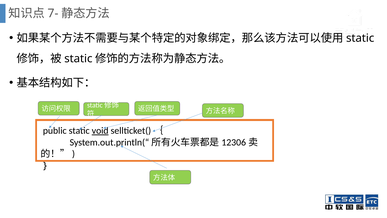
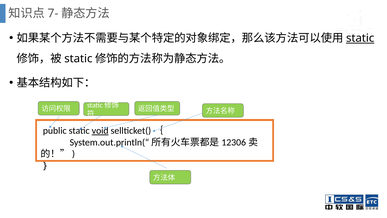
static at (360, 38) underline: none -> present
